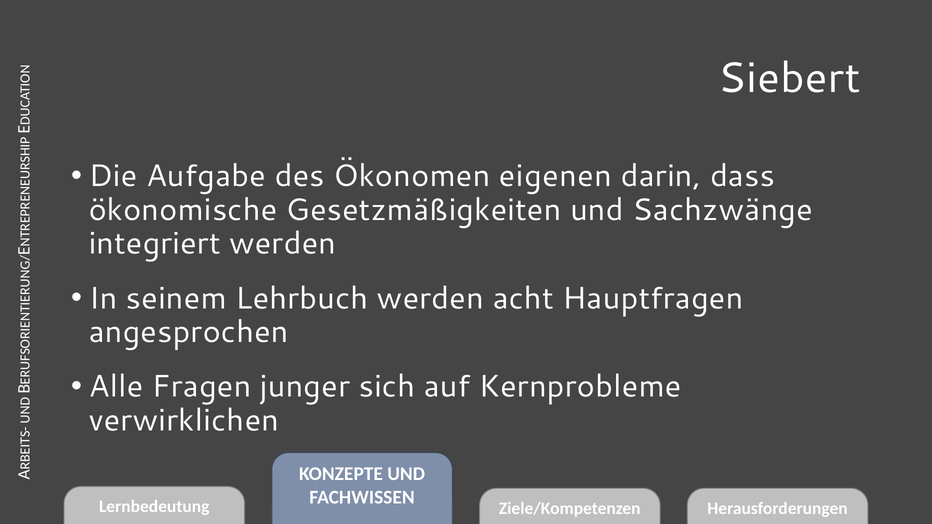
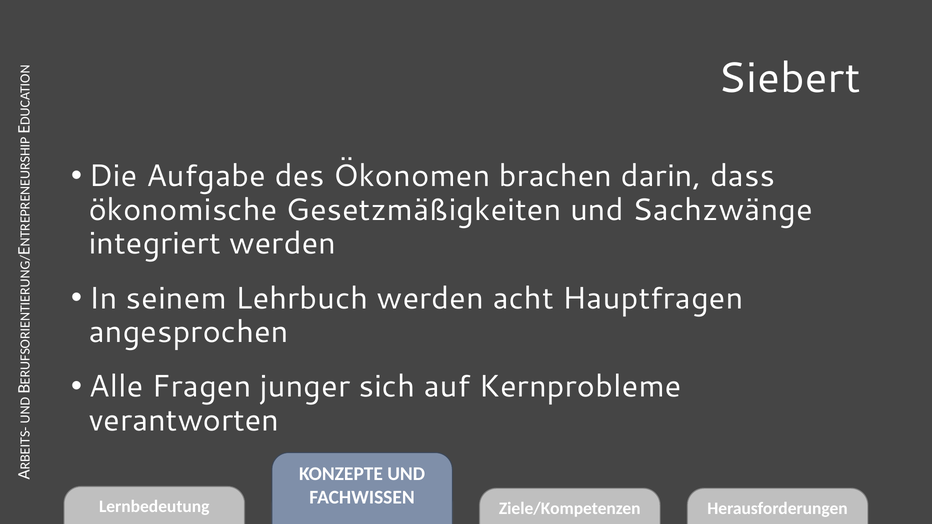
eigenen: eigenen -> brachen
verwirklichen: verwirklichen -> verantworten
